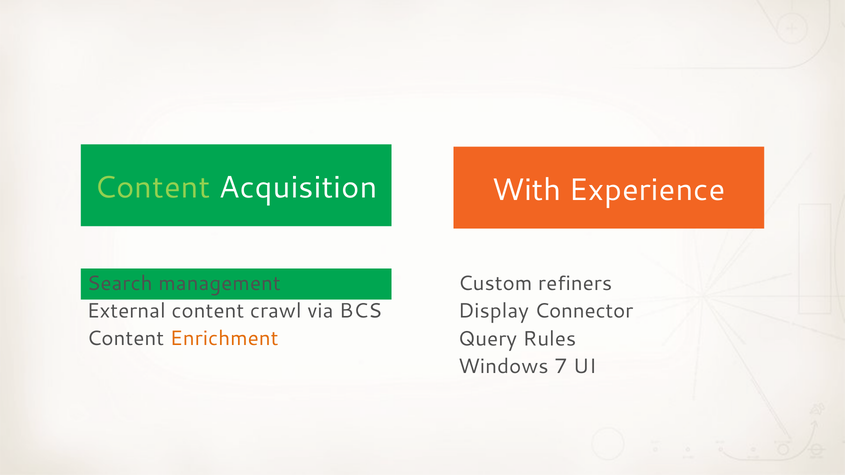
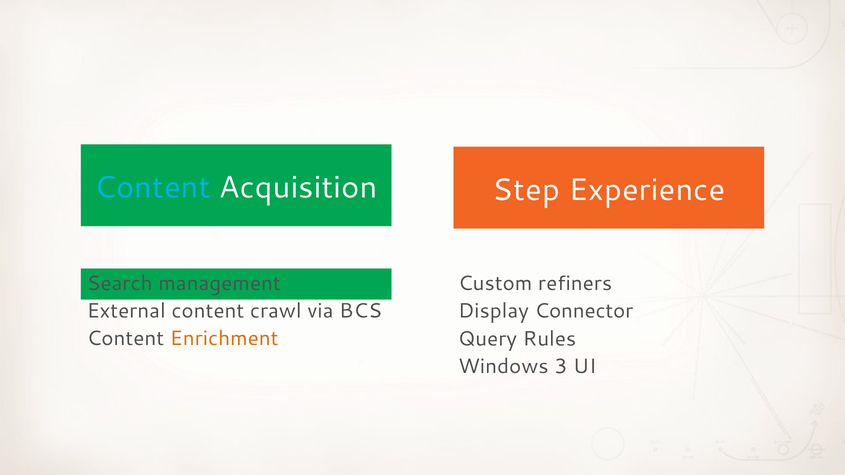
Content at (152, 188) colour: light green -> light blue
With: With -> Step
7: 7 -> 3
